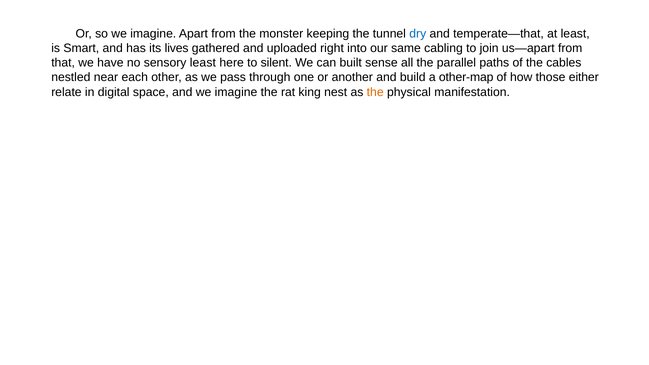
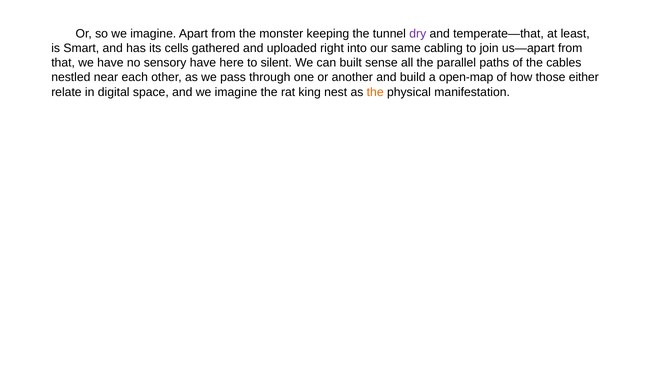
dry colour: blue -> purple
lives: lives -> cells
sensory least: least -> have
other-map: other-map -> open-map
